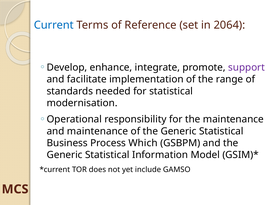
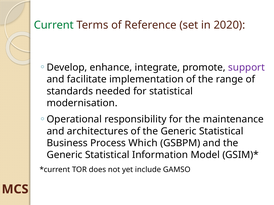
Current colour: blue -> green
2064: 2064 -> 2020
and maintenance: maintenance -> architectures
